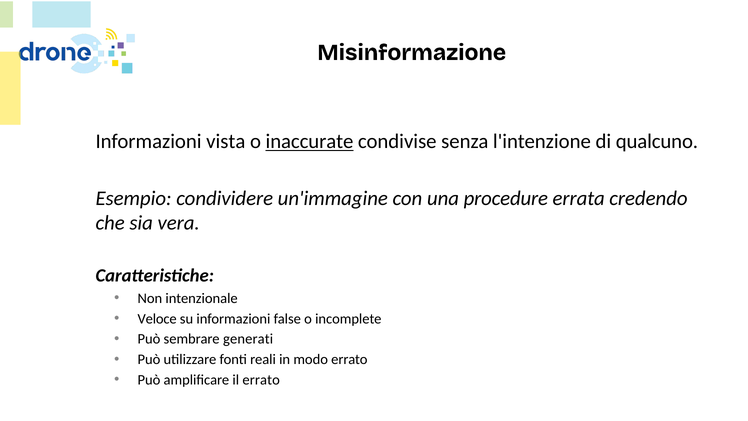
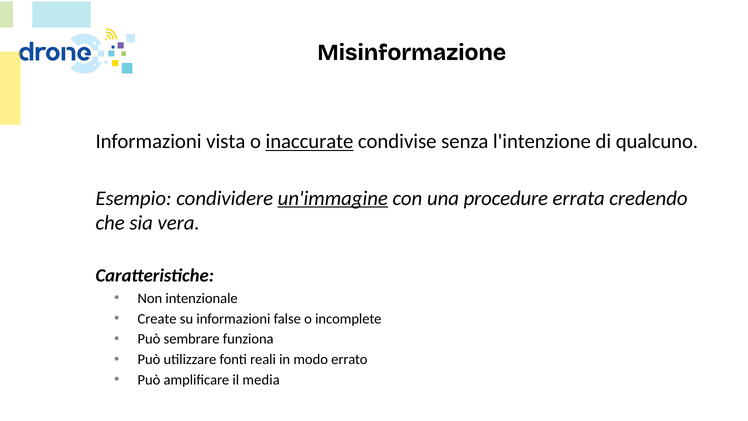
un'immagine underline: none -> present
Veloce: Veloce -> Create
generati: generati -> funziona
il errato: errato -> media
